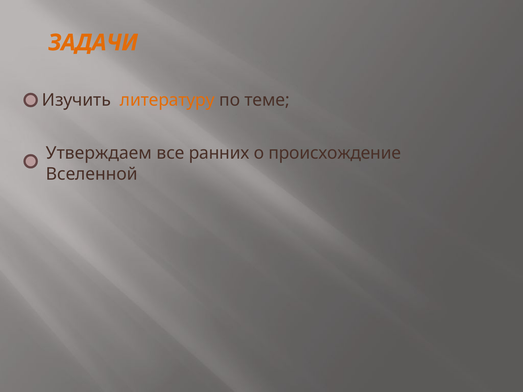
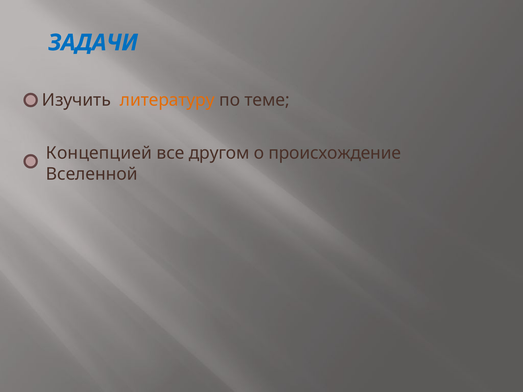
ЗАДАЧИ colour: orange -> blue
Утверждаем: Утверждаем -> Концепцией
ранних: ранних -> другом
